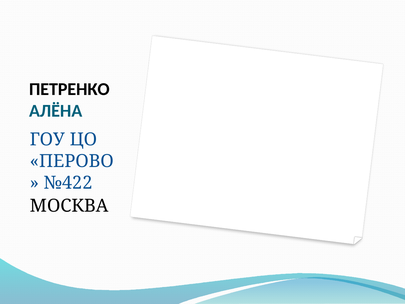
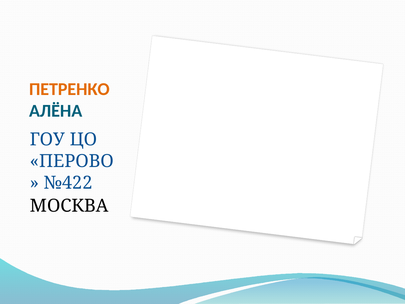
ПЕТРЕНКО colour: black -> orange
